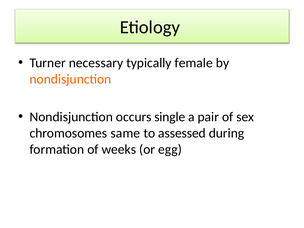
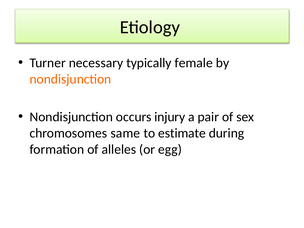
single: single -> injury
assessed: assessed -> estimate
weeks: weeks -> alleles
